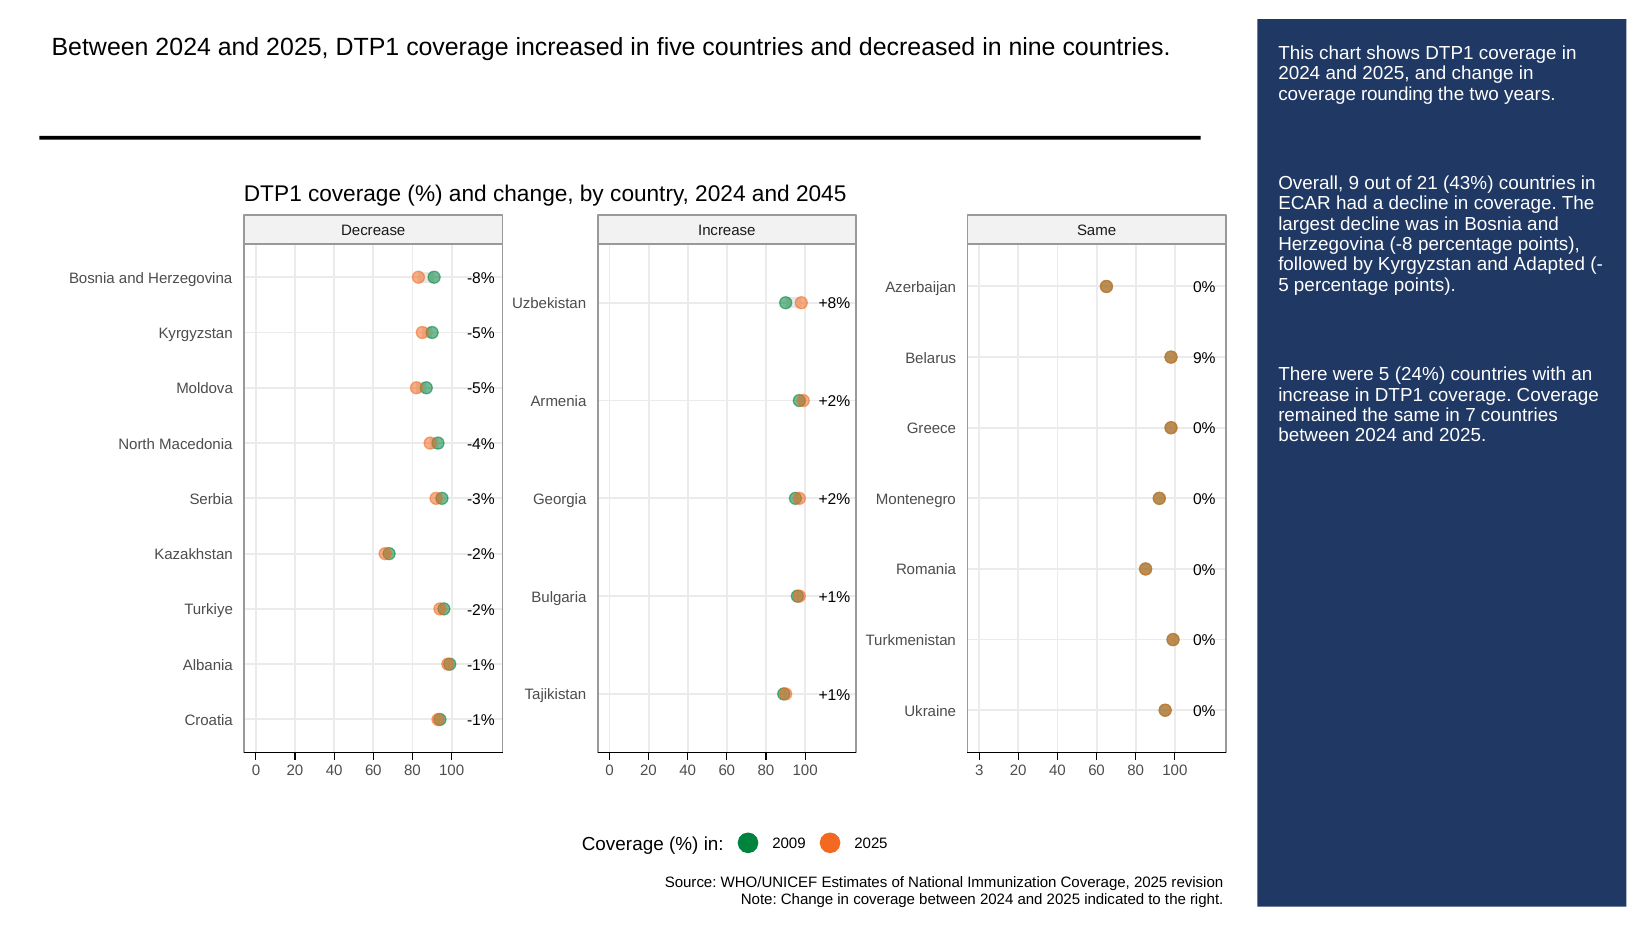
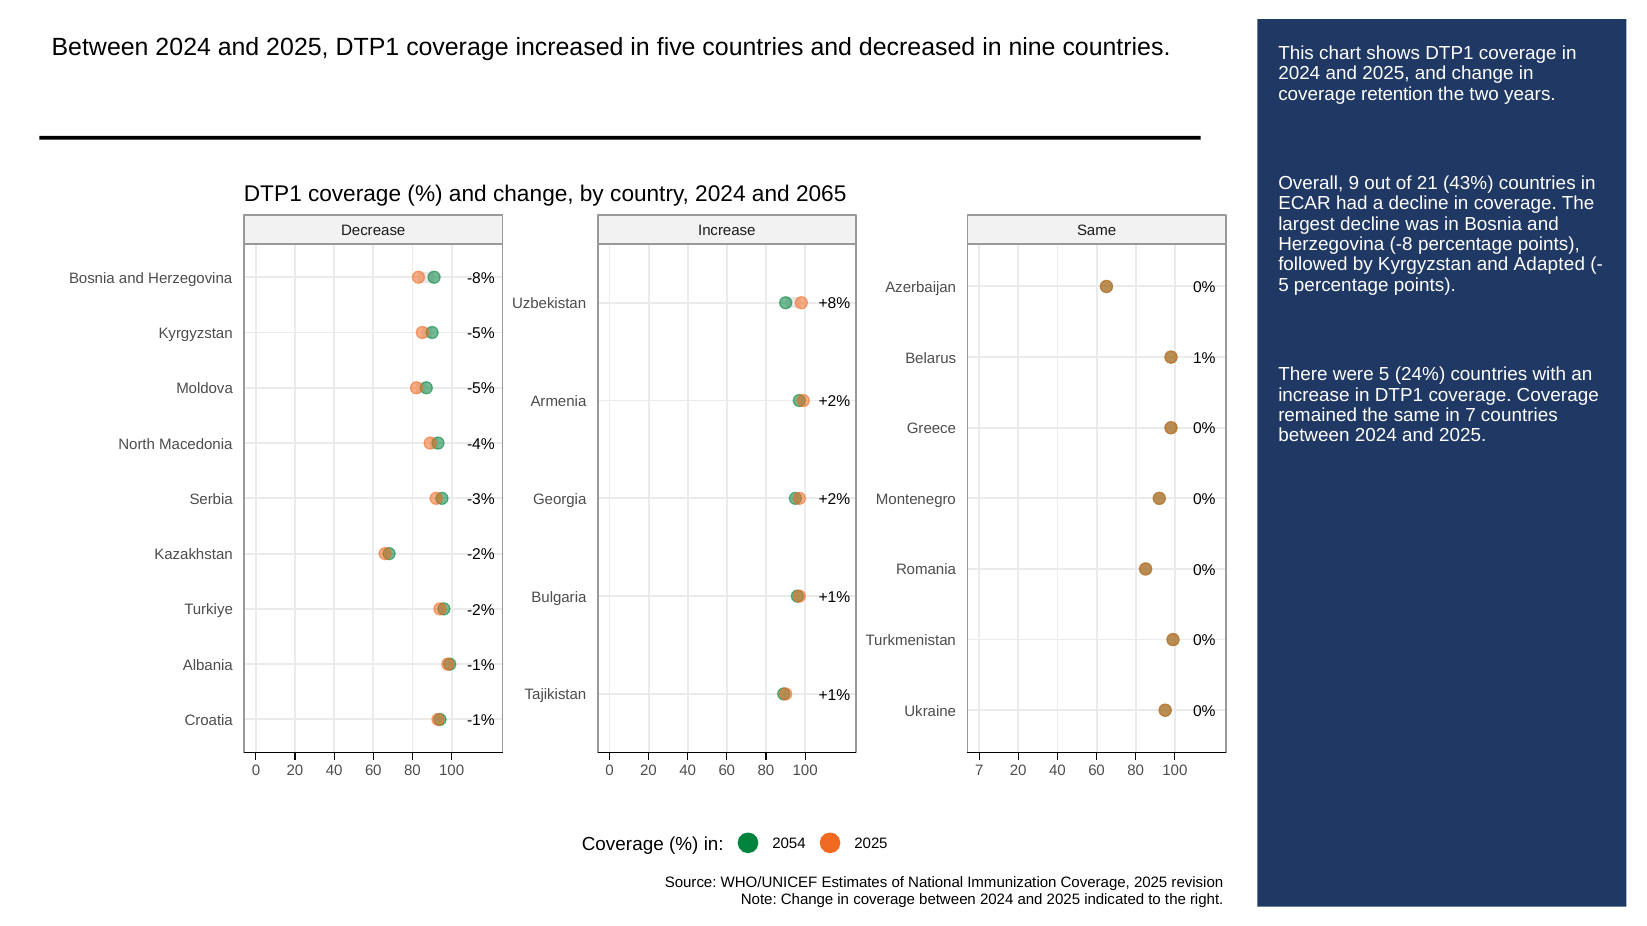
rounding: rounding -> retention
2045: 2045 -> 2065
9%: 9% -> 1%
100 3: 3 -> 7
2009: 2009 -> 2054
